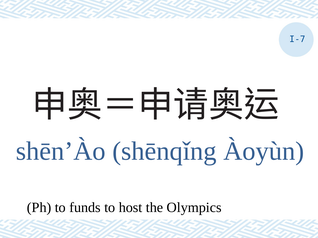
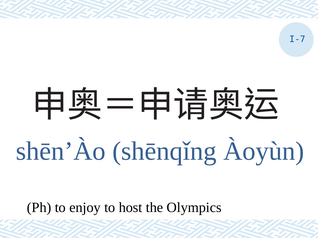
funds: funds -> enjoy
